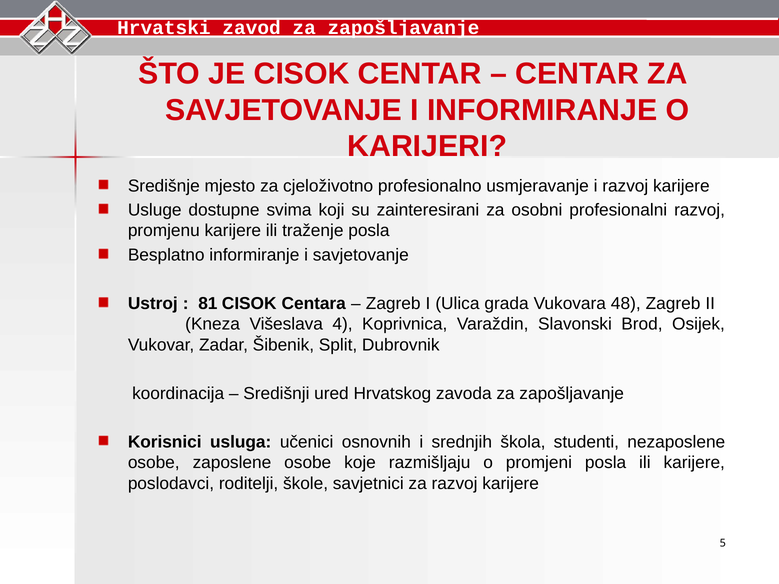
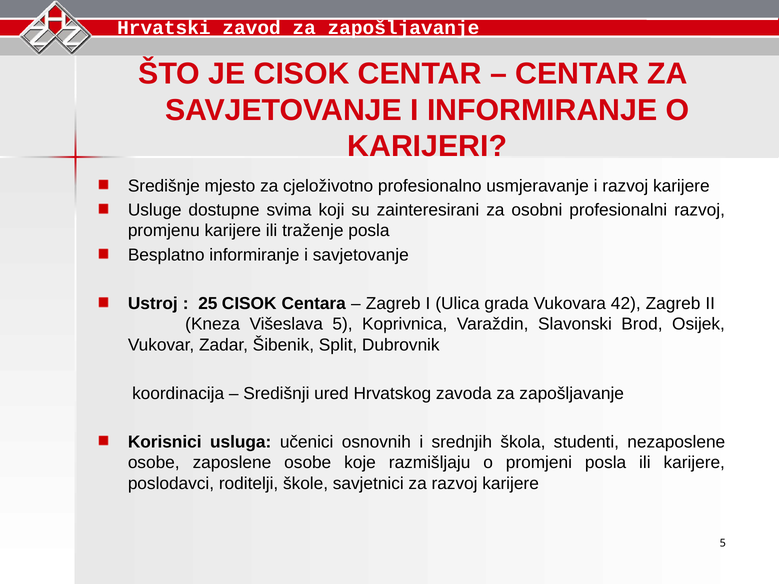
81: 81 -> 25
48: 48 -> 42
Višeslava 4: 4 -> 5
